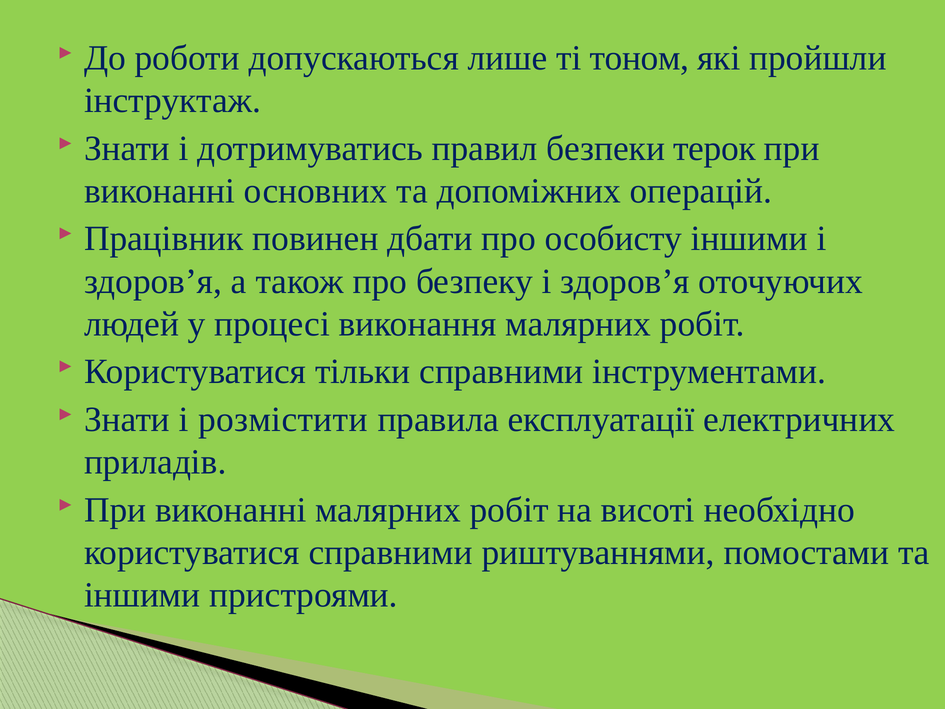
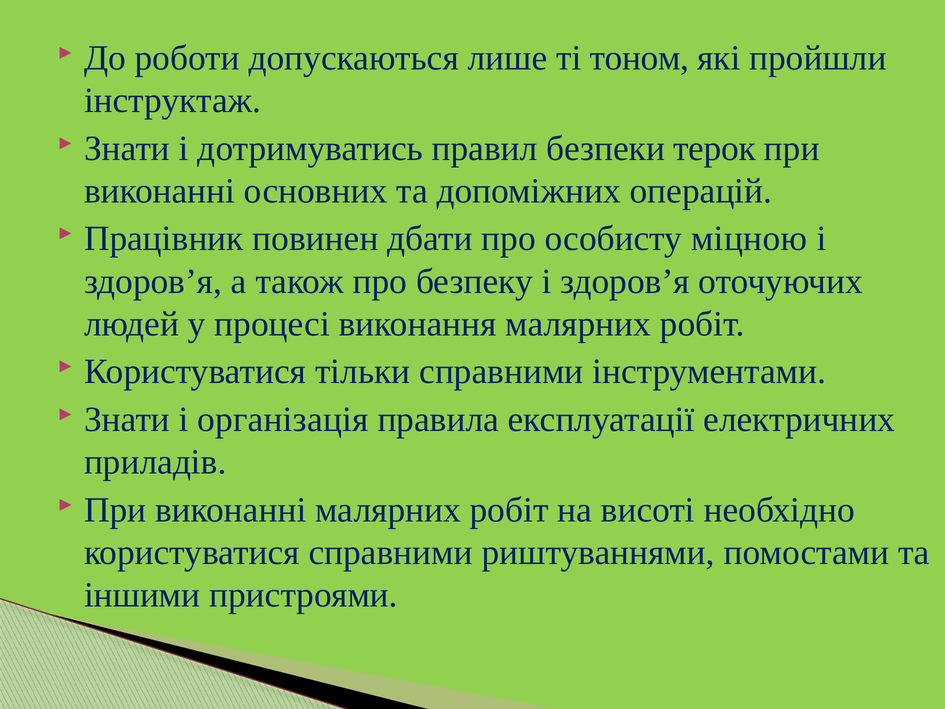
особисту іншими: іншими -> міцною
розмістити: розмістити -> організація
